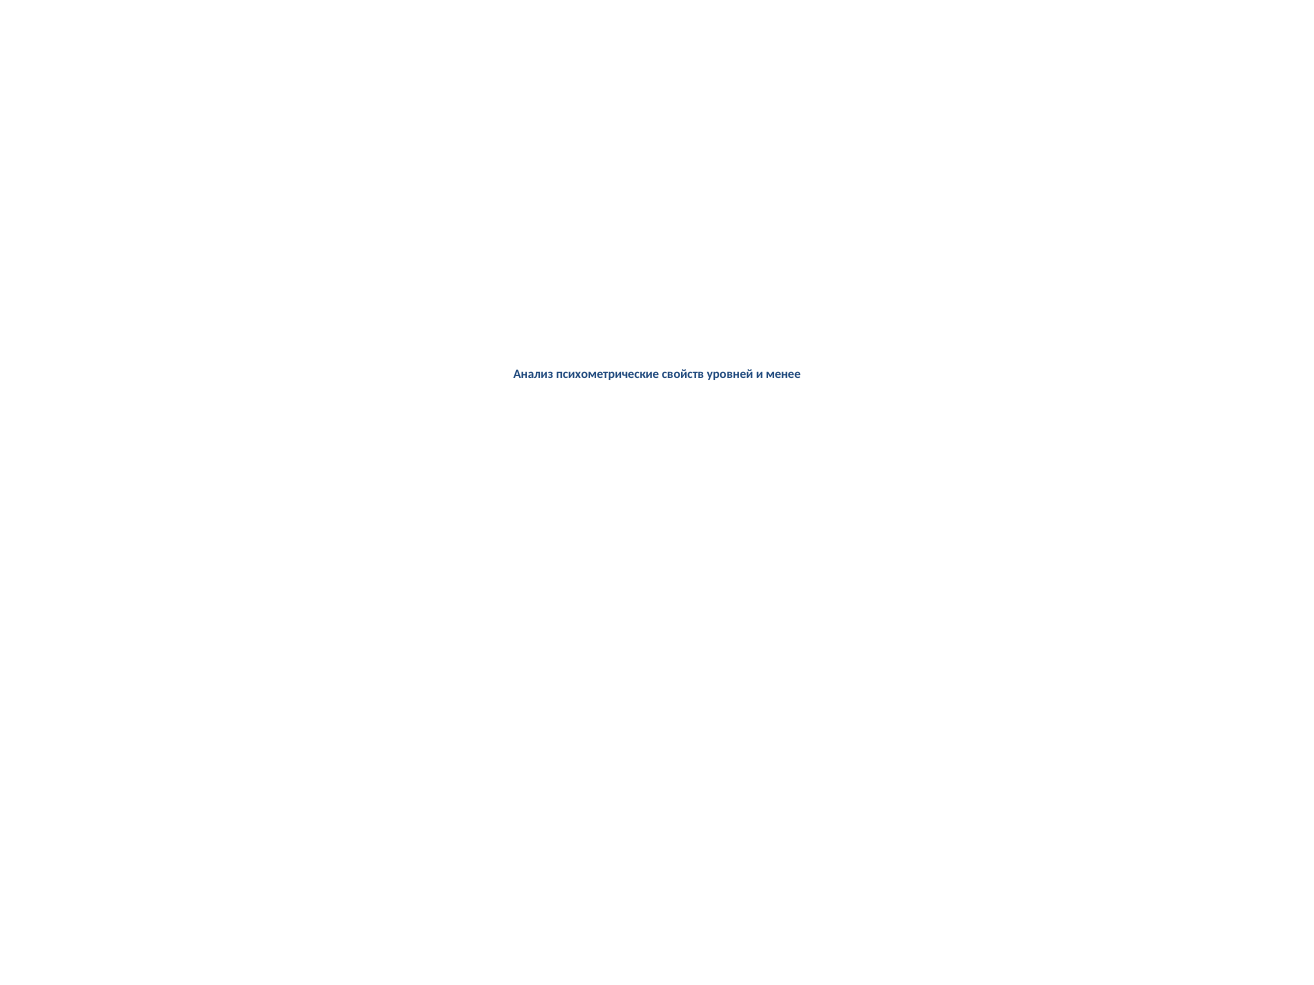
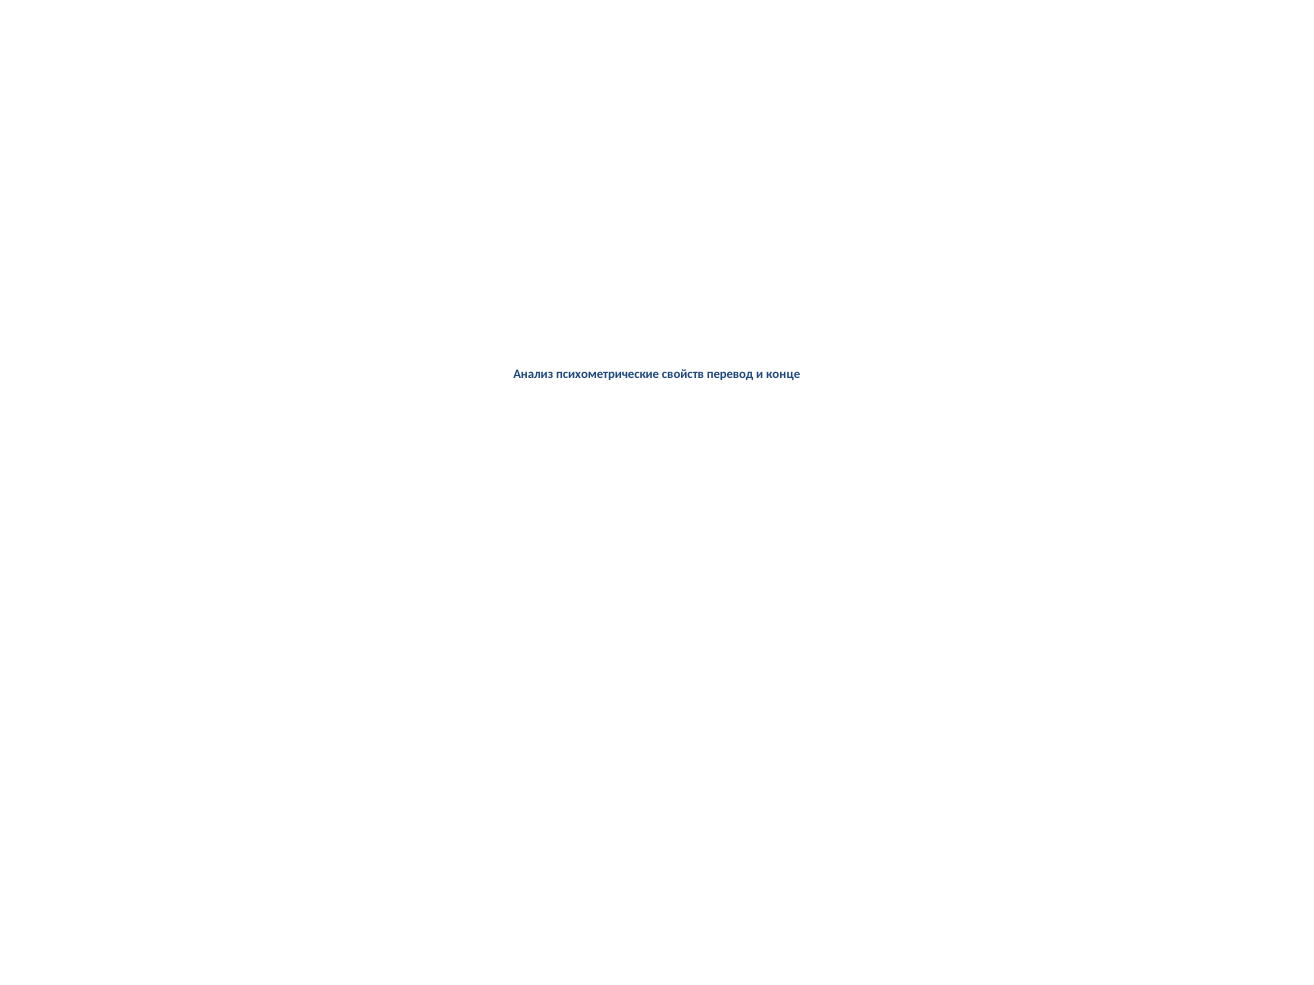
уровней: уровней -> перевод
менее: менее -> конце
